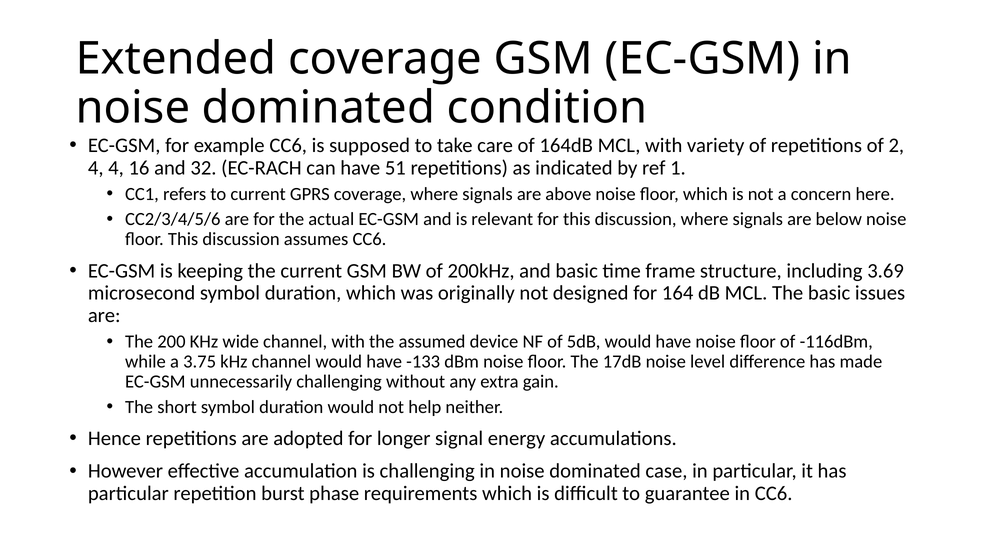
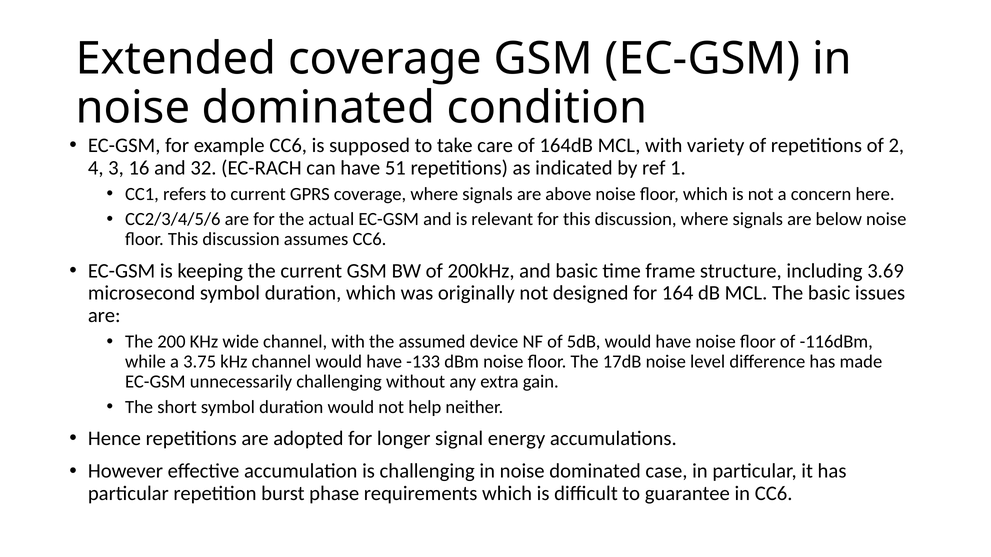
4 4: 4 -> 3
